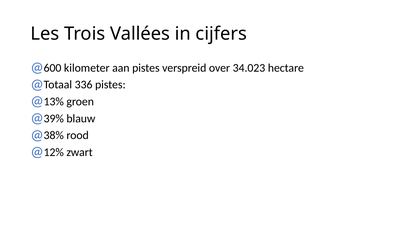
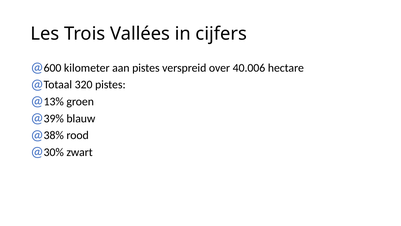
34.023: 34.023 -> 40.006
336: 336 -> 320
12%: 12% -> 30%
